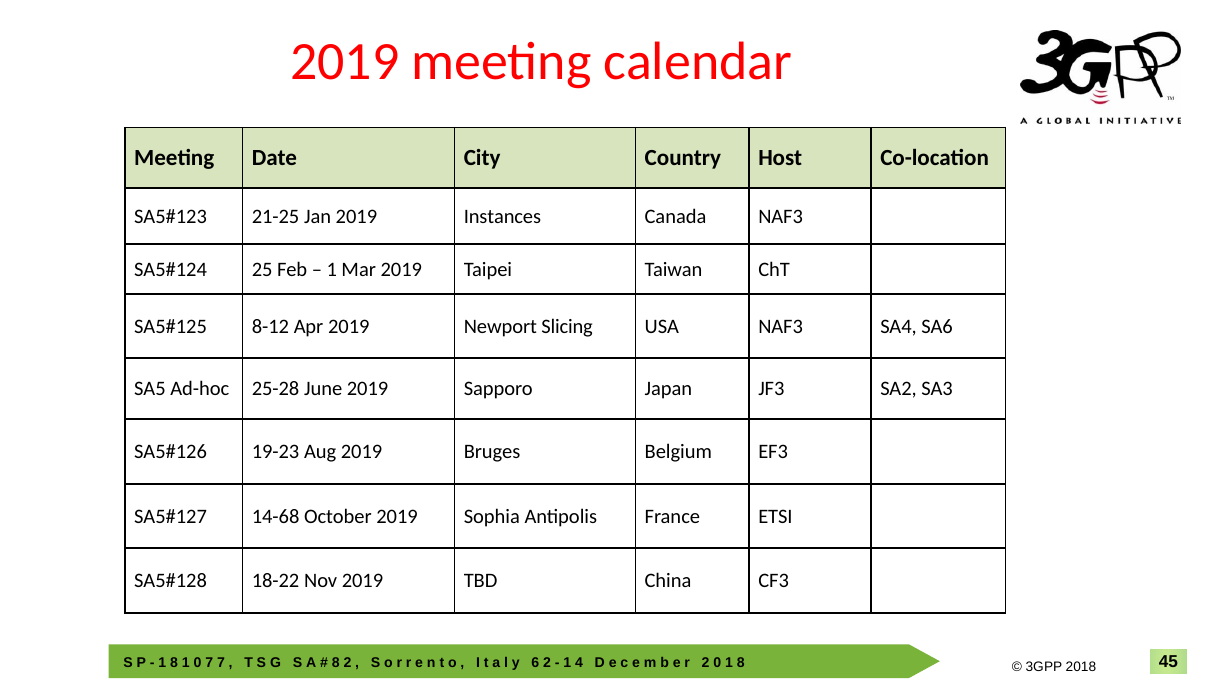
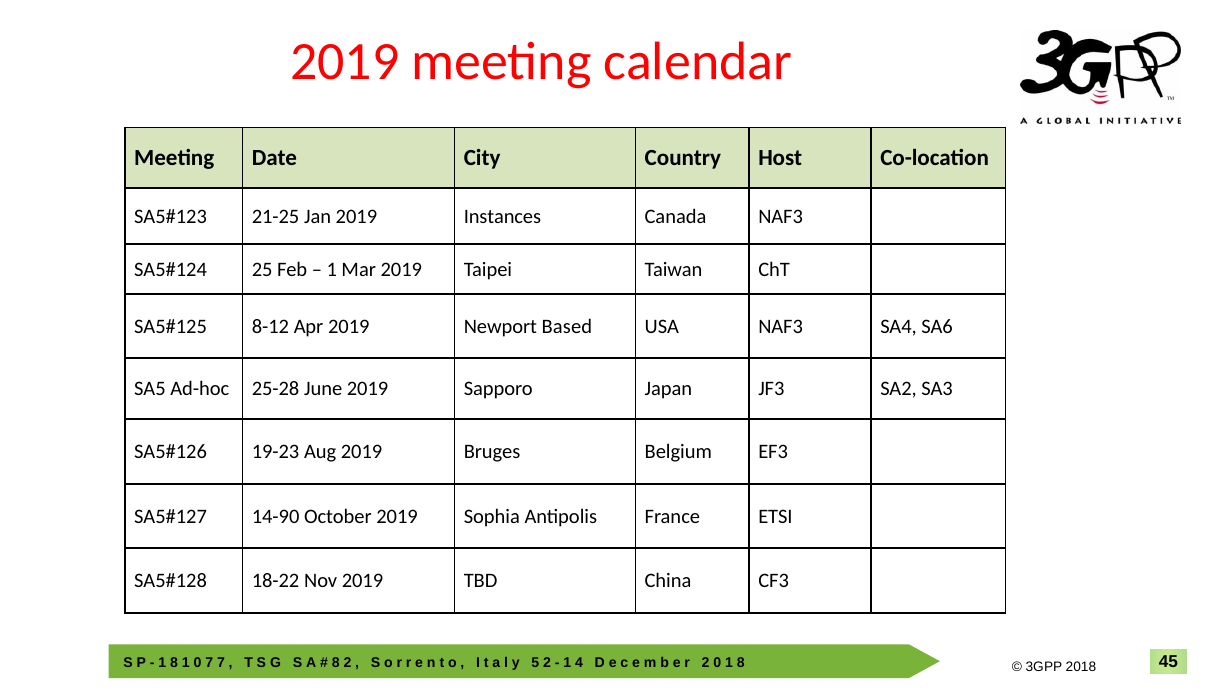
Slicing: Slicing -> Based
14-68: 14-68 -> 14-90
6: 6 -> 5
